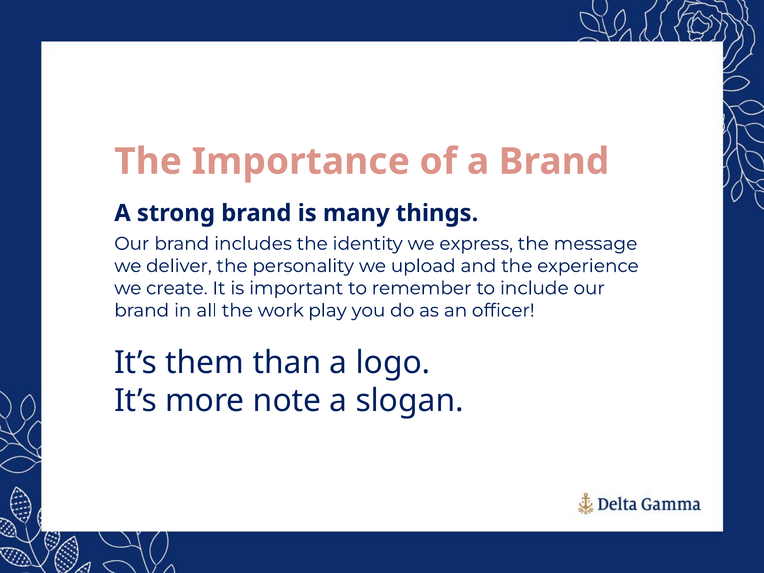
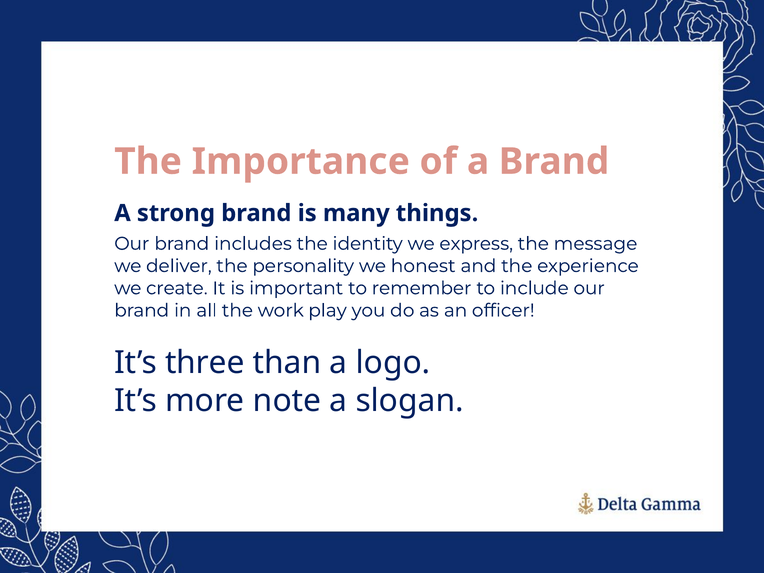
upload: upload -> honest
them: them -> three
